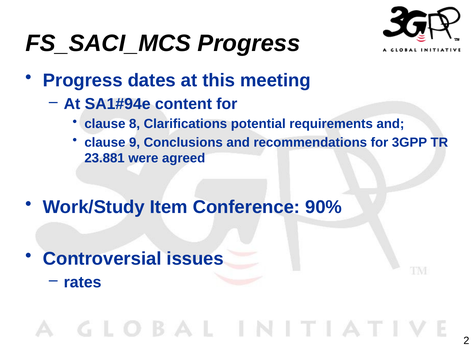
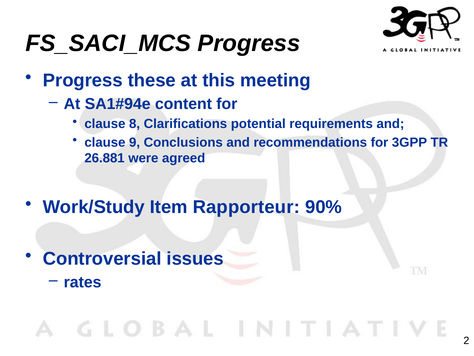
dates: dates -> these
23.881: 23.881 -> 26.881
Conference: Conference -> Rapporteur
